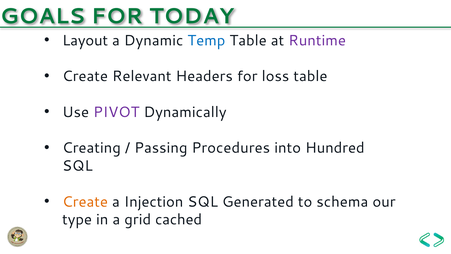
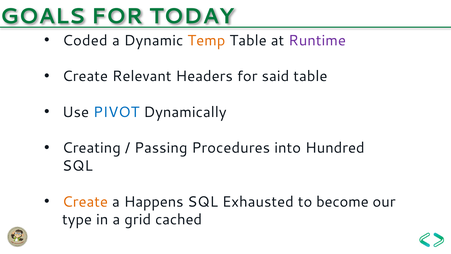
Layout: Layout -> Coded
Temp colour: blue -> orange
loss: loss -> said
PIVOT colour: purple -> blue
Injection: Injection -> Happens
Generated: Generated -> Exhausted
schema: schema -> become
